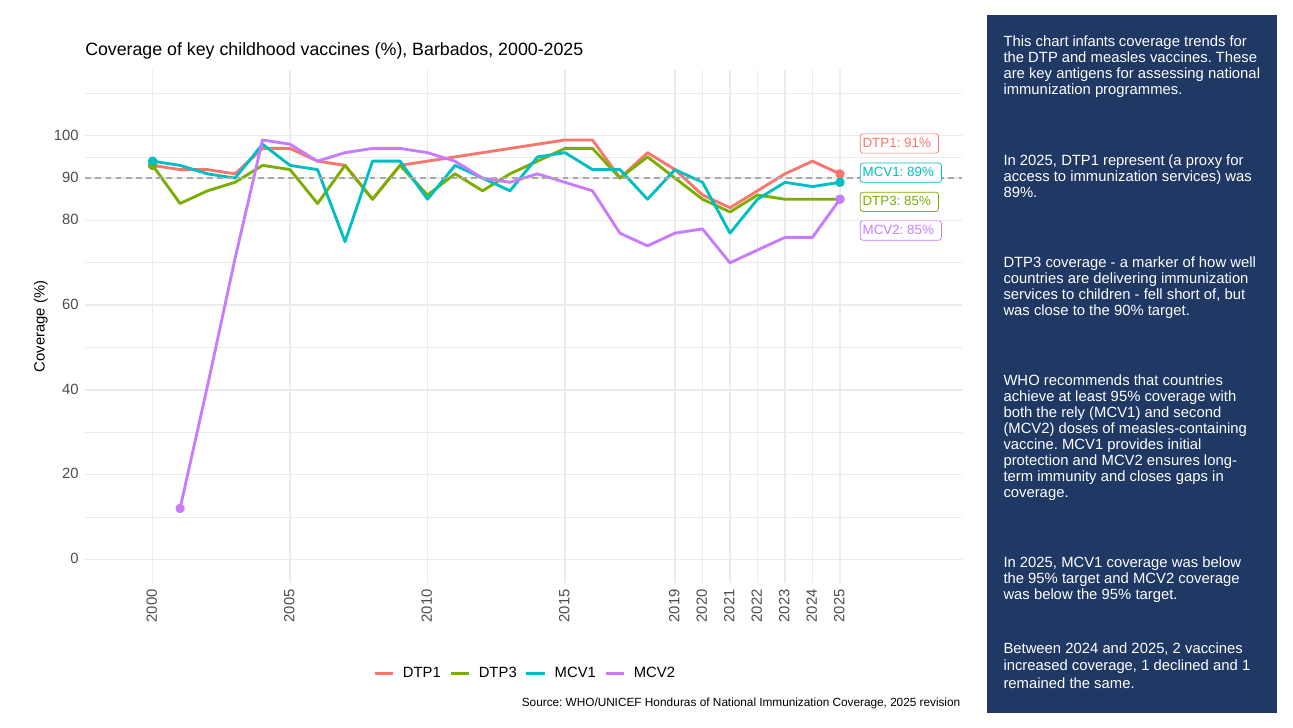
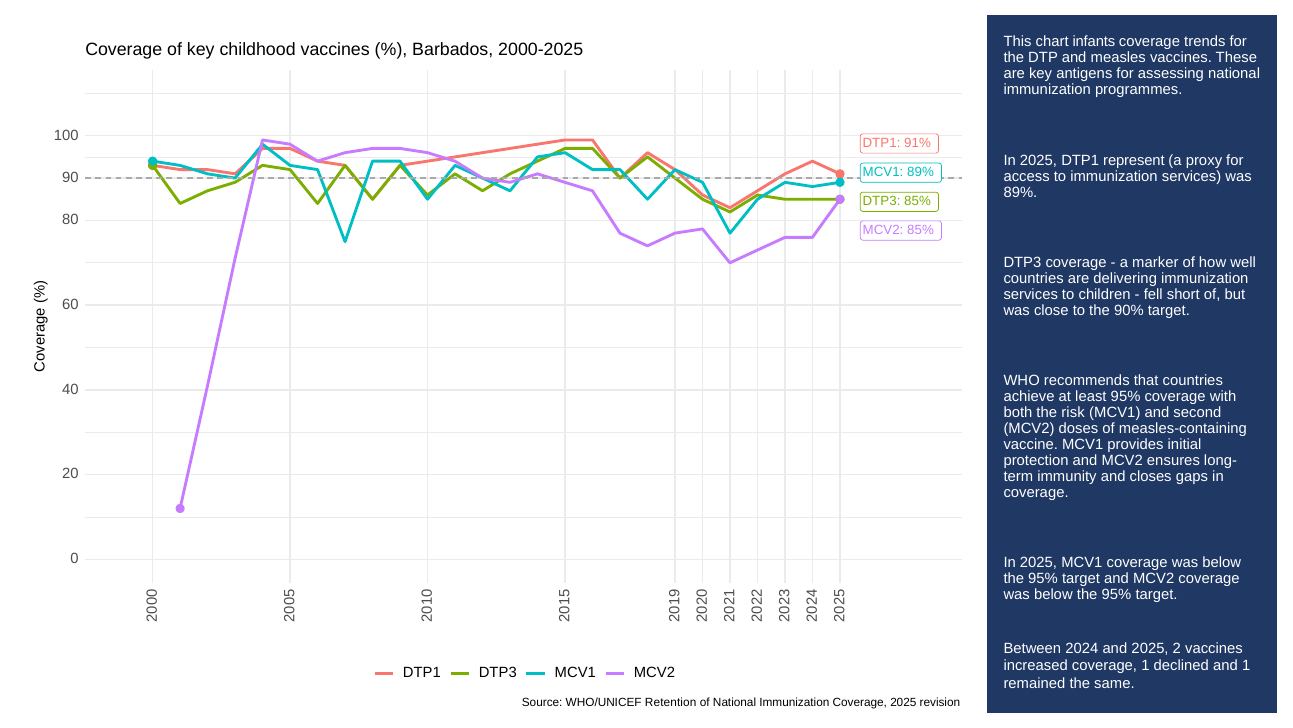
rely: rely -> risk
Honduras: Honduras -> Retention
